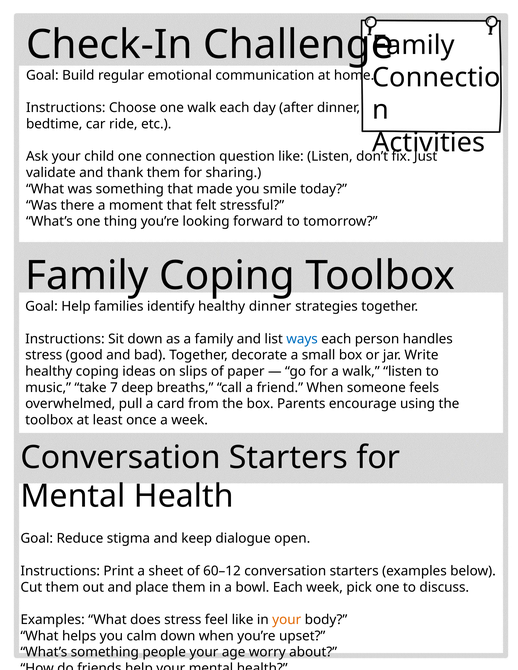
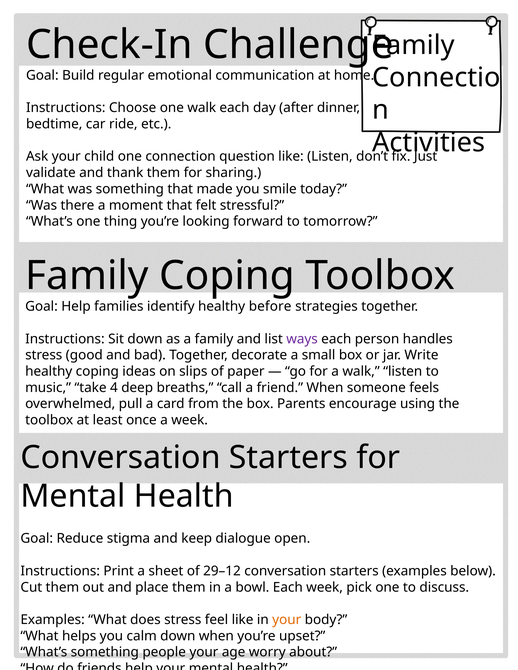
healthy dinner: dinner -> before
ways colour: blue -> purple
7: 7 -> 4
60–12: 60–12 -> 29–12
